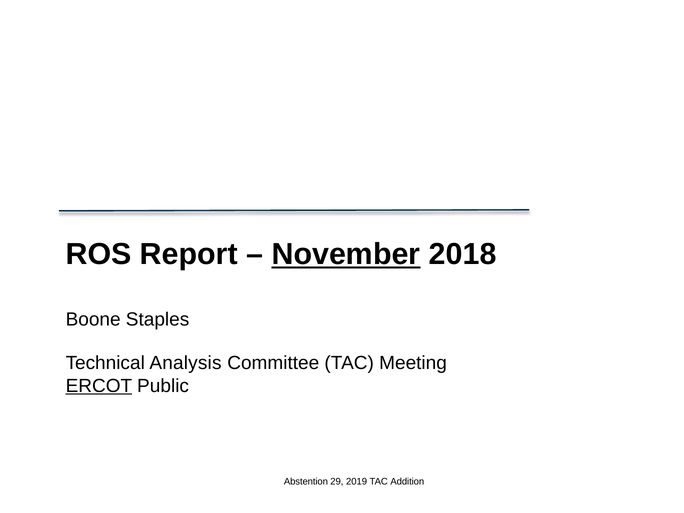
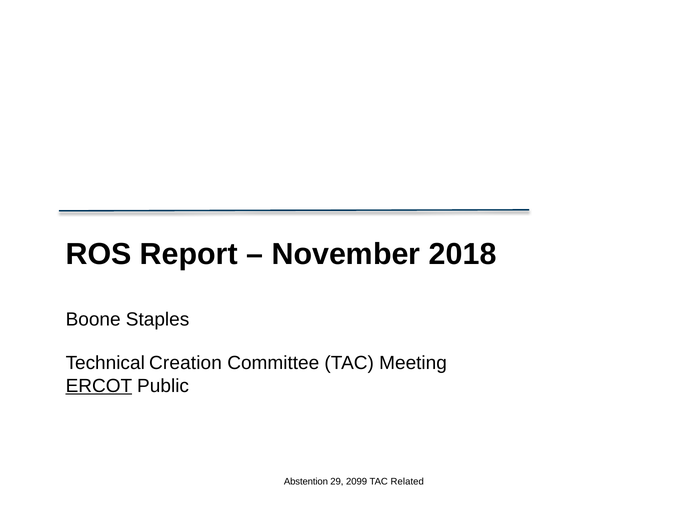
November underline: present -> none
Analysis: Analysis -> Creation
2019: 2019 -> 2099
Addition: Addition -> Related
